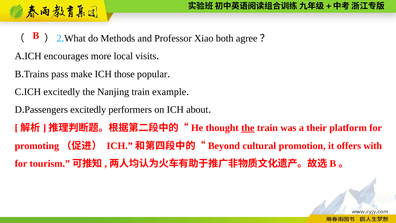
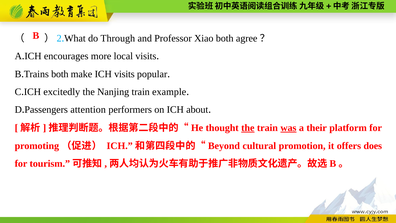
Methods: Methods -> Through
Trains pass: pass -> both
ICH those: those -> visits
excitedly at (88, 110): excitedly -> attention
was underline: none -> present
with: with -> does
